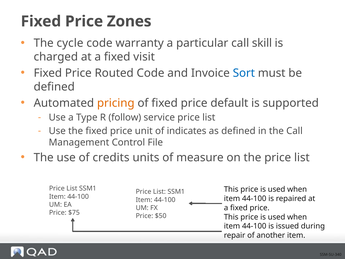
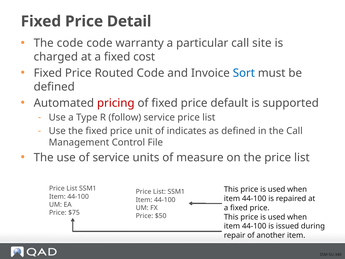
Zones: Zones -> Detail
The cycle: cycle -> code
skill: skill -> site
visit: visit -> cost
pricing colour: orange -> red
of credits: credits -> service
